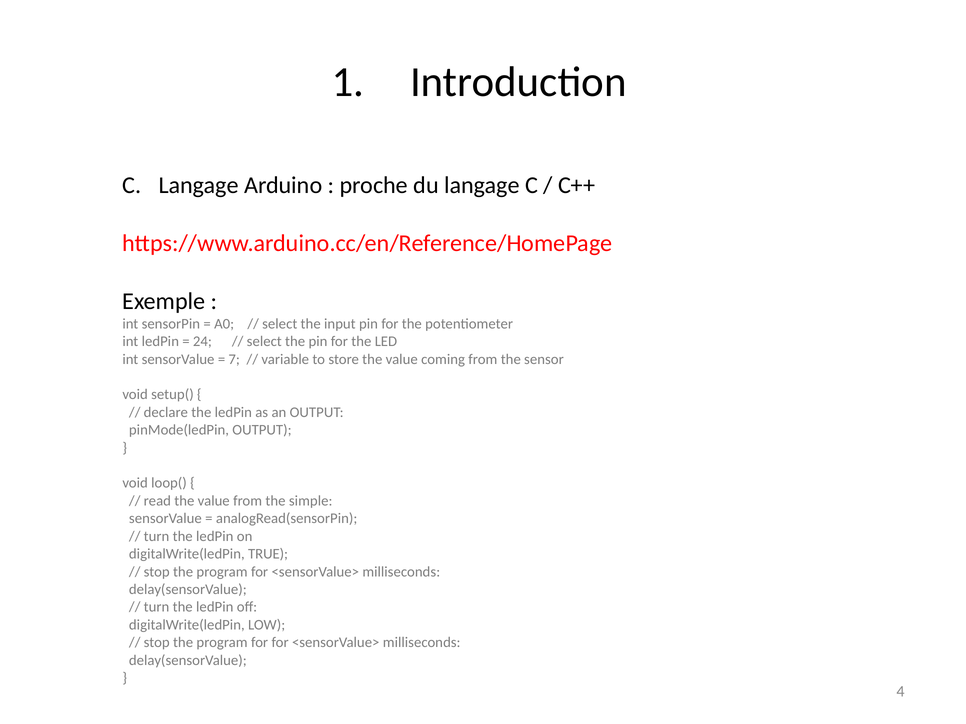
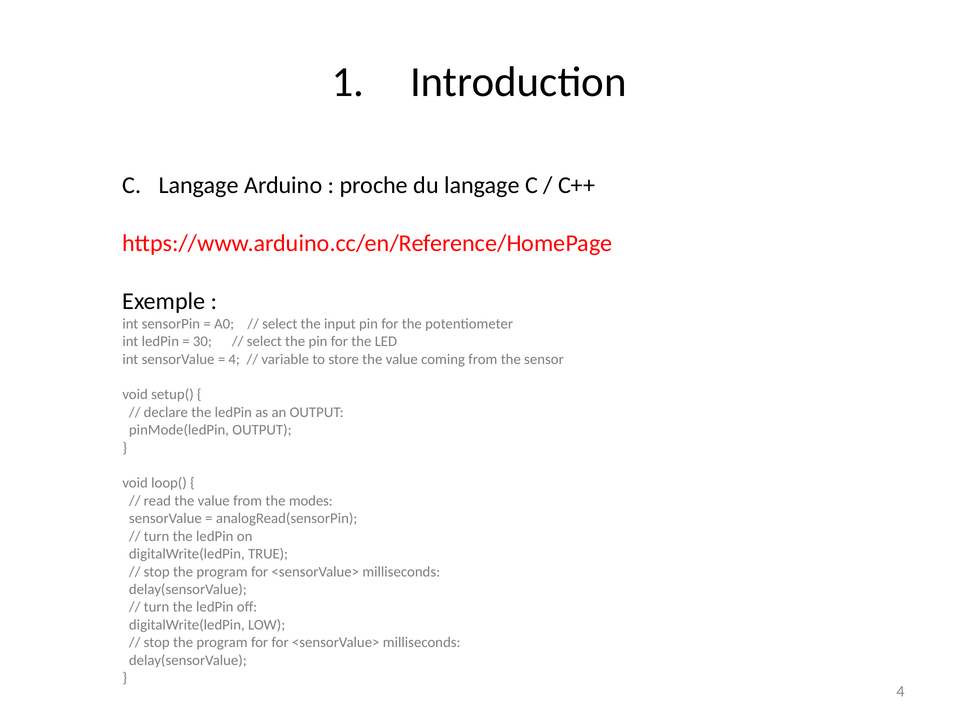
24: 24 -> 30
7 at (234, 359): 7 -> 4
simple: simple -> modes
